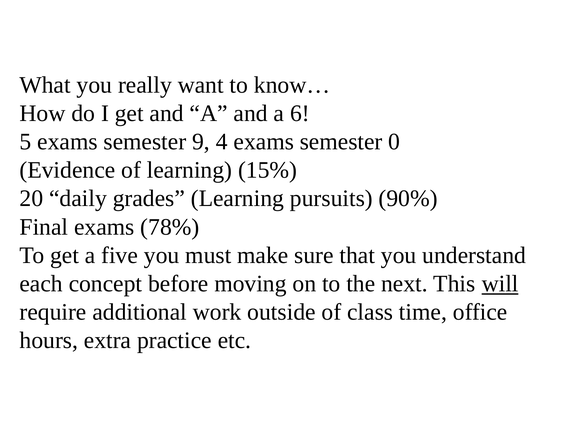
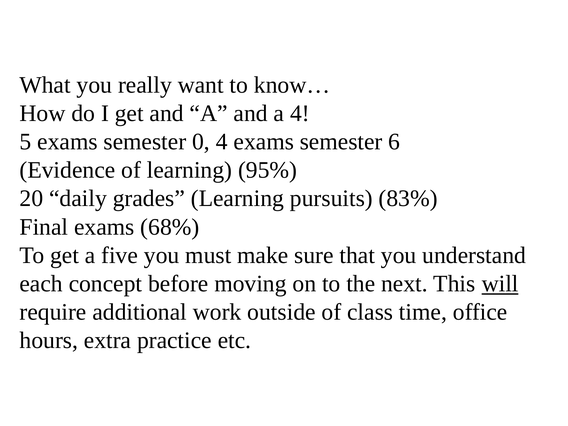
a 6: 6 -> 4
semester 9: 9 -> 0
0: 0 -> 6
15%: 15% -> 95%
90%: 90% -> 83%
78%: 78% -> 68%
